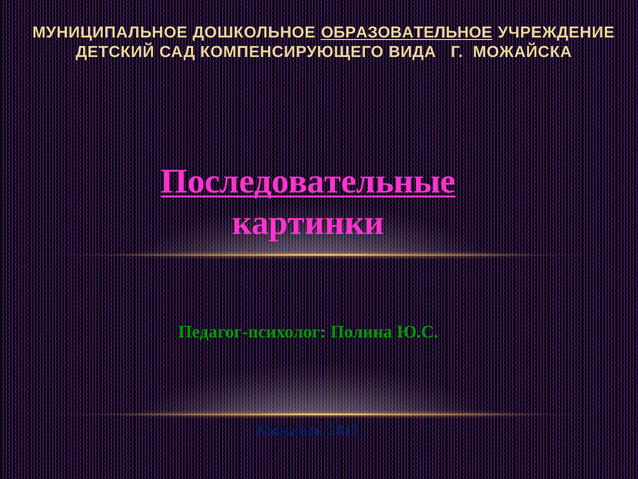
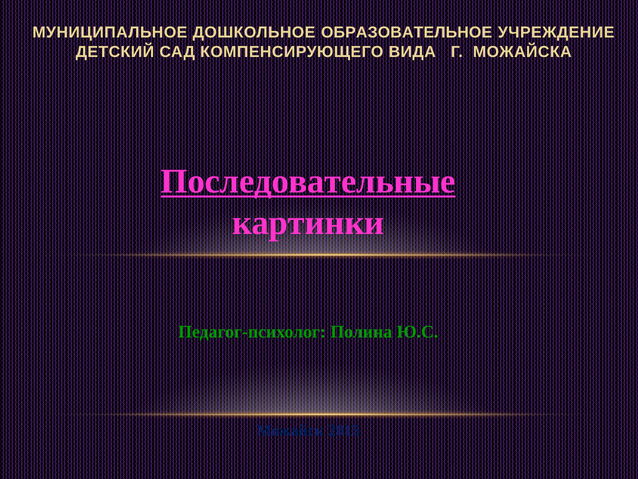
ОБРАЗОВАТЕЛЬНОЕ underline: present -> none
